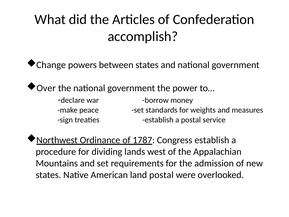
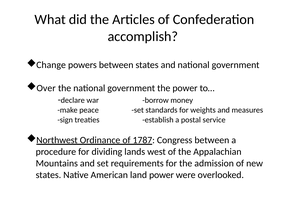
Congress establish: establish -> between
land postal: postal -> power
